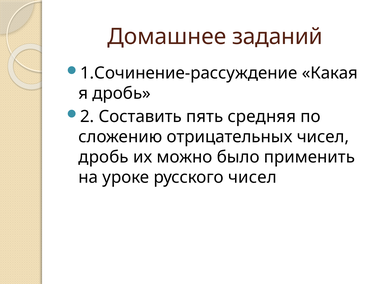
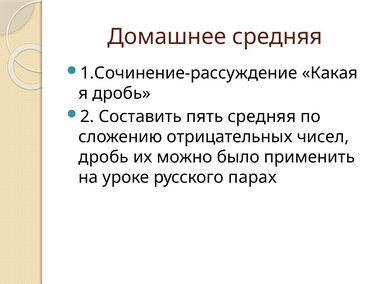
Домашнее заданий: заданий -> средняя
русского чисел: чисел -> парах
